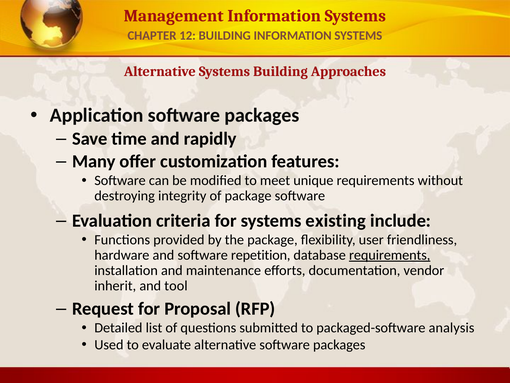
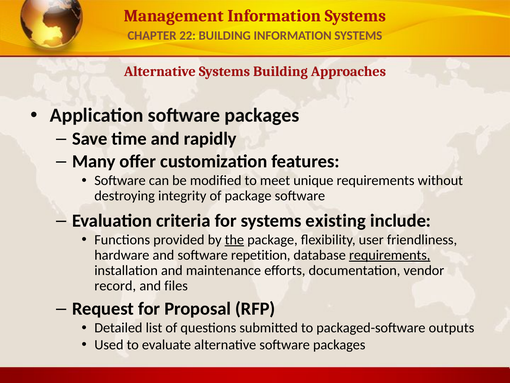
12: 12 -> 22
the underline: none -> present
inherit: inherit -> record
tool: tool -> files
analysis: analysis -> outputs
